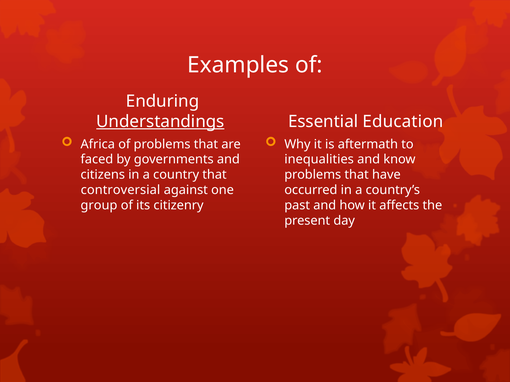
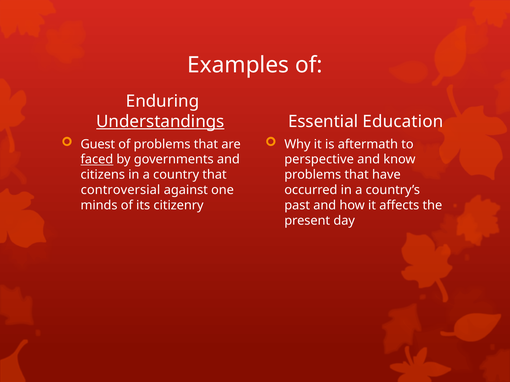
Africa: Africa -> Guest
faced underline: none -> present
inequalities: inequalities -> perspective
group: group -> minds
